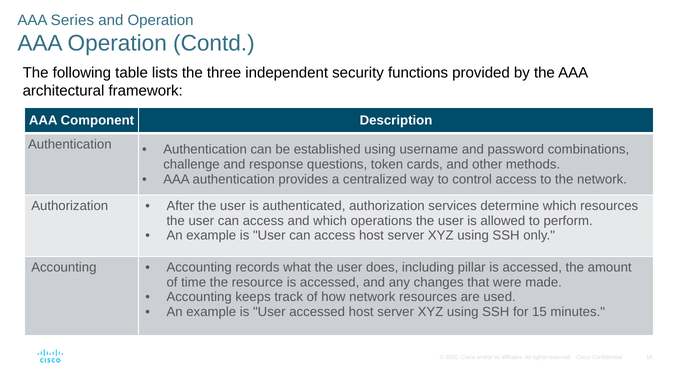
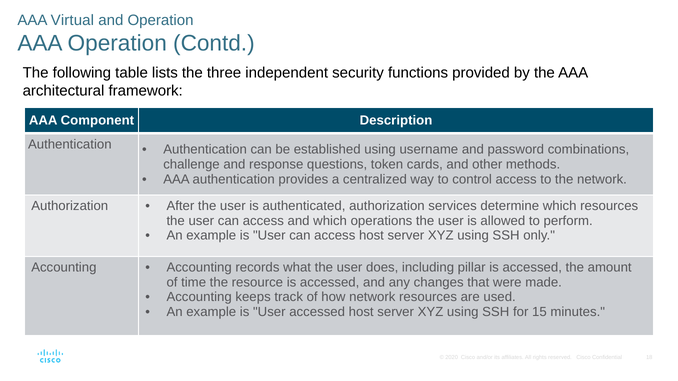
Series: Series -> Virtual
